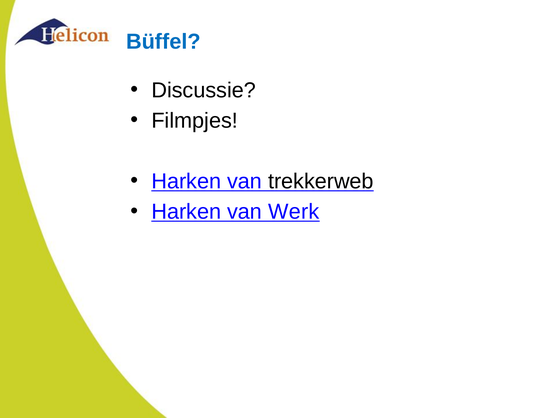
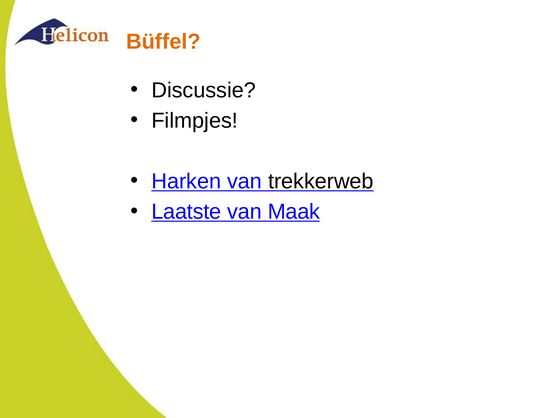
Büffel colour: blue -> orange
Harken at (186, 212): Harken -> Laatste
Werk: Werk -> Maak
